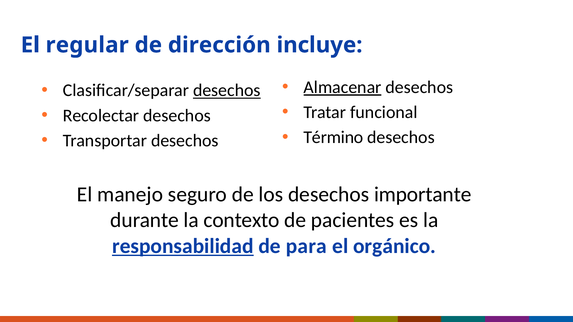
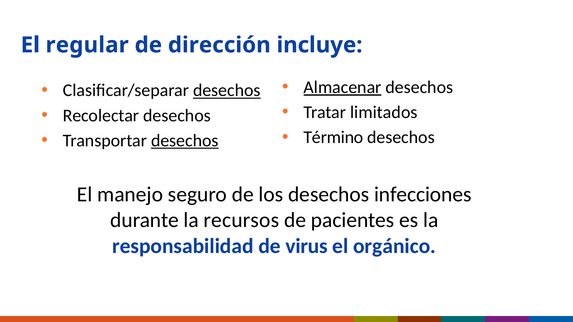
funcional: funcional -> limitados
desechos at (185, 141) underline: none -> present
importante: importante -> infecciones
contexto: contexto -> recursos
responsabilidad underline: present -> none
para: para -> virus
